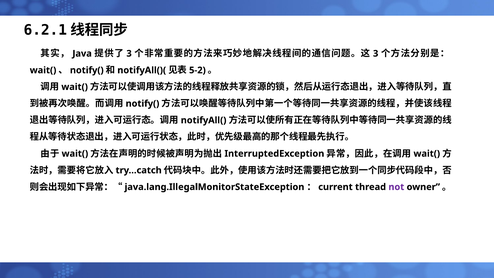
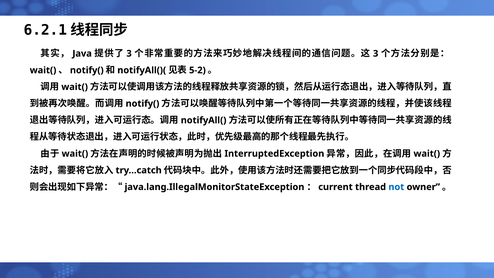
not colour: purple -> blue
